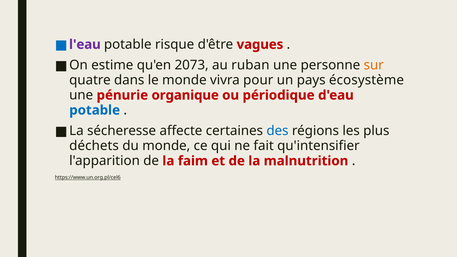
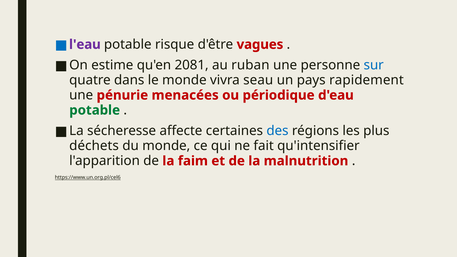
2073: 2073 -> 2081
sur colour: orange -> blue
pour: pour -> seau
écosystème: écosystème -> rapidement
organique: organique -> menacées
potable at (95, 110) colour: blue -> green
